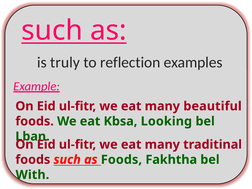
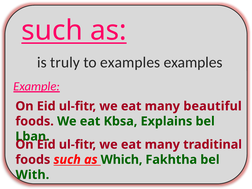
to reflection: reflection -> examples
Looking: Looking -> Explains
as Foods: Foods -> Which
